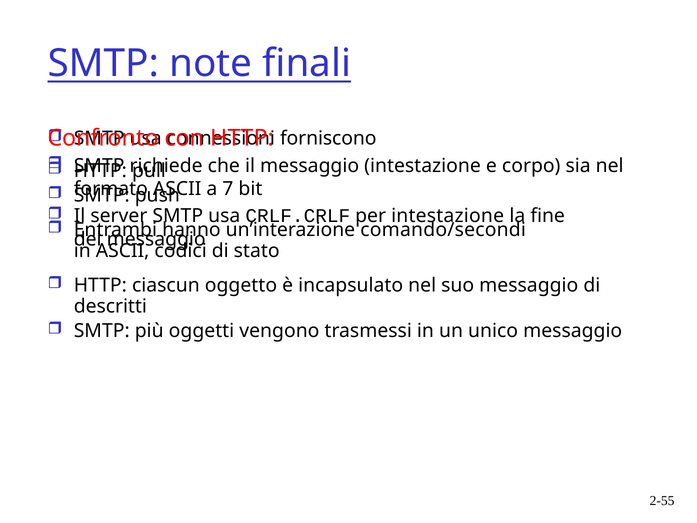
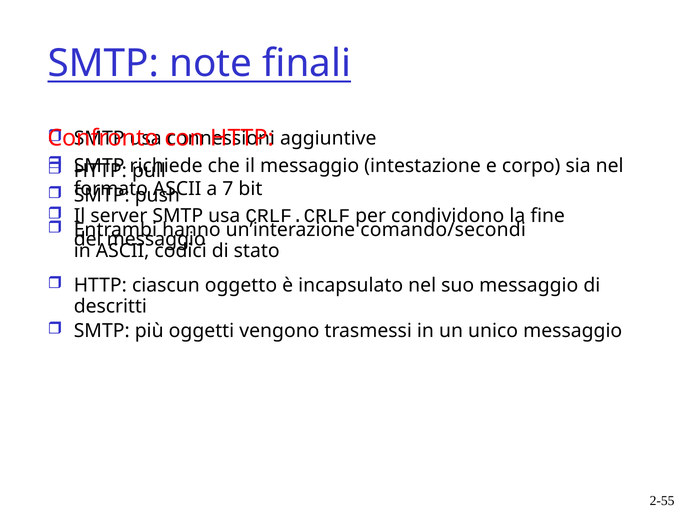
forniscono: forniscono -> aggiuntive
per intestazione: intestazione -> condividono
